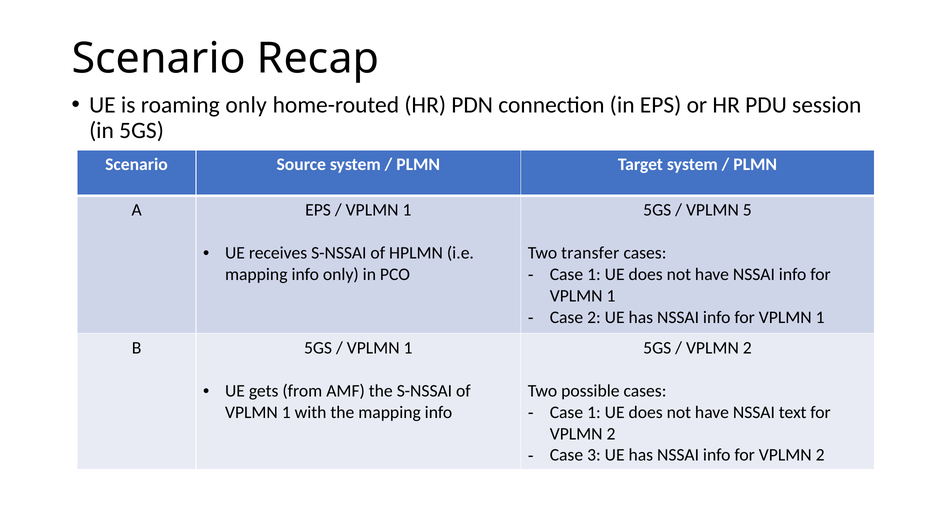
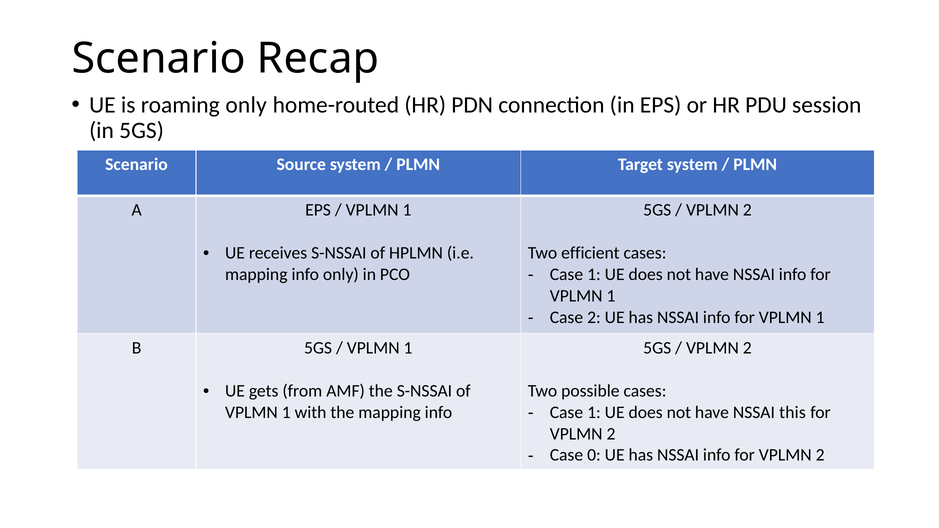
5 at (747, 210): 5 -> 2
transfer: transfer -> efficient
text: text -> this
3: 3 -> 0
